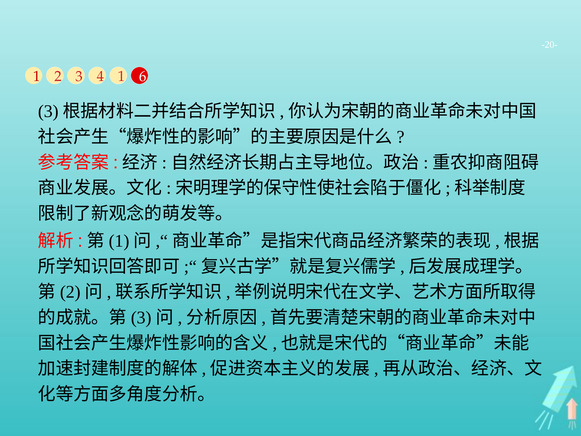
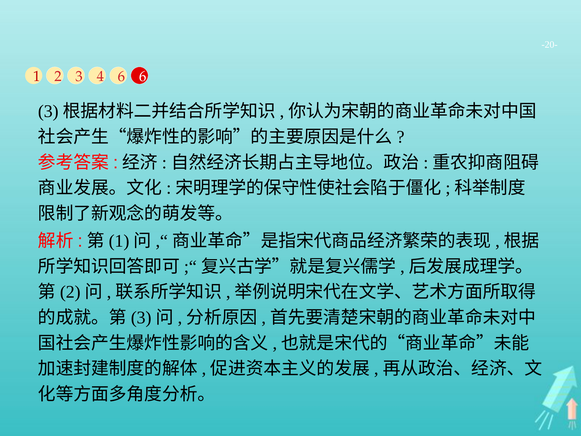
4 1: 1 -> 6
